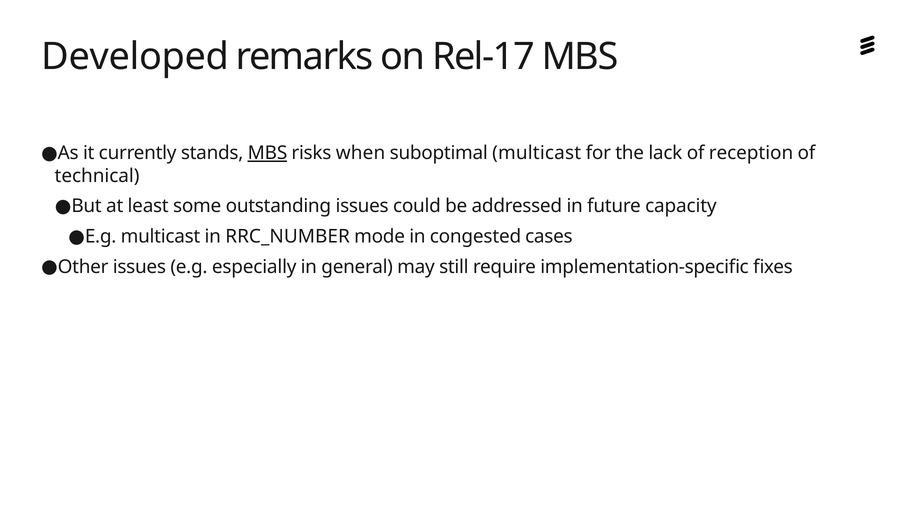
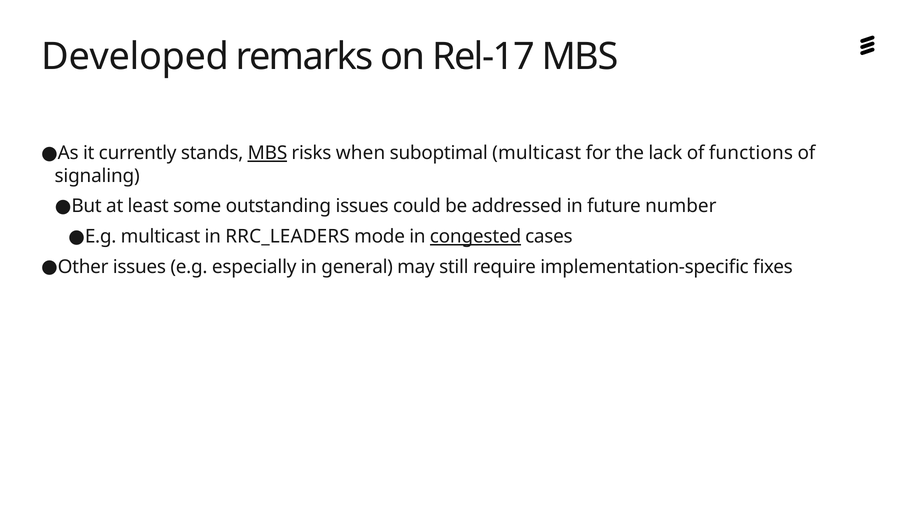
reception: reception -> functions
technical: technical -> signaling
capacity: capacity -> number
RRC_NUMBER: RRC_NUMBER -> RRC_LEADERS
congested underline: none -> present
